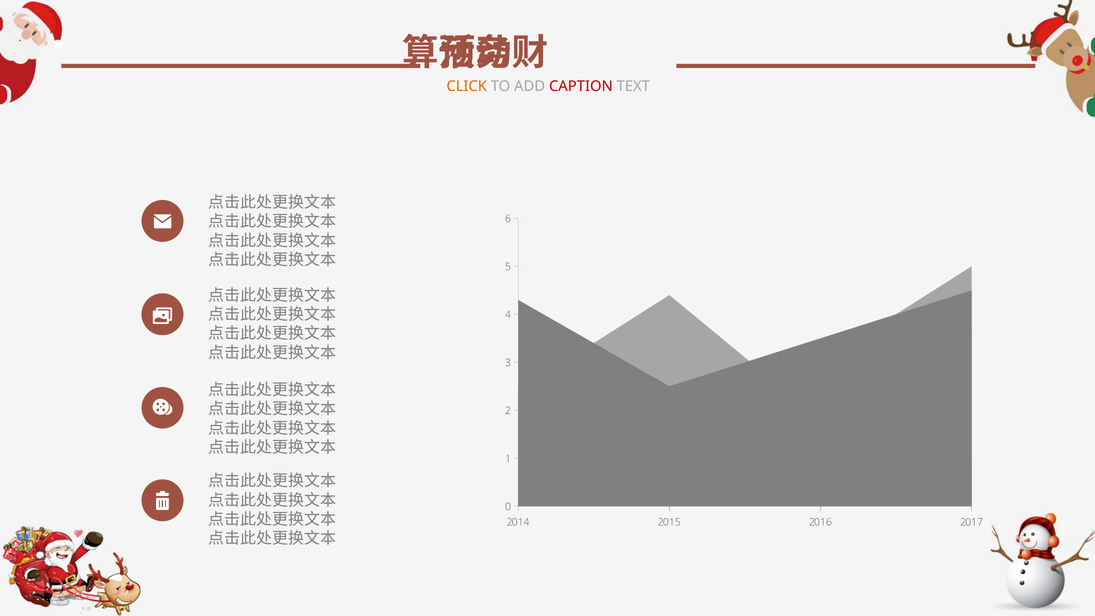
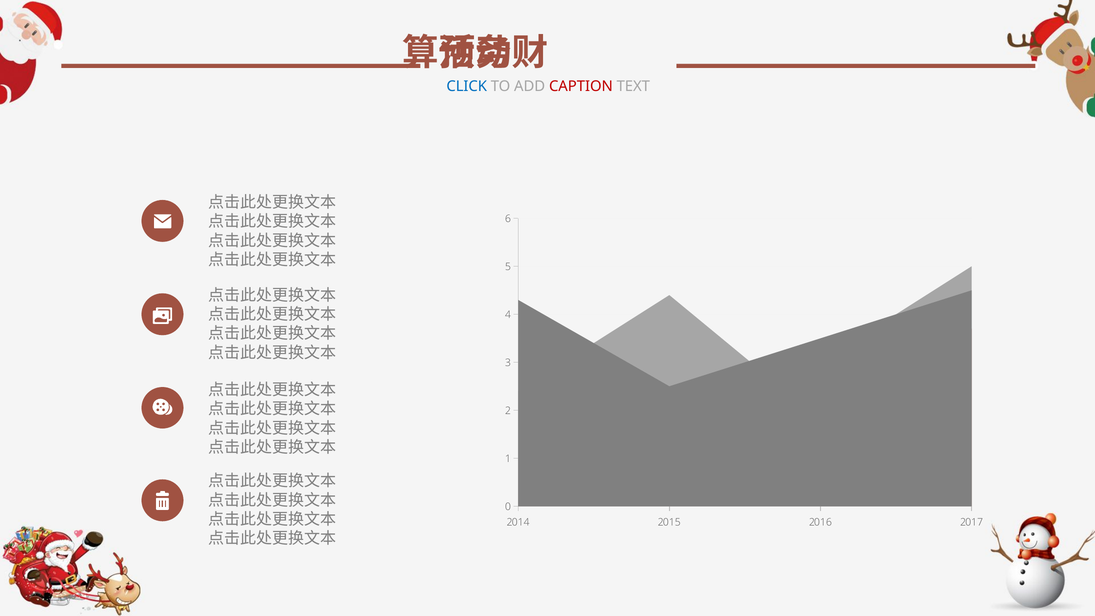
CLICK colour: orange -> blue
